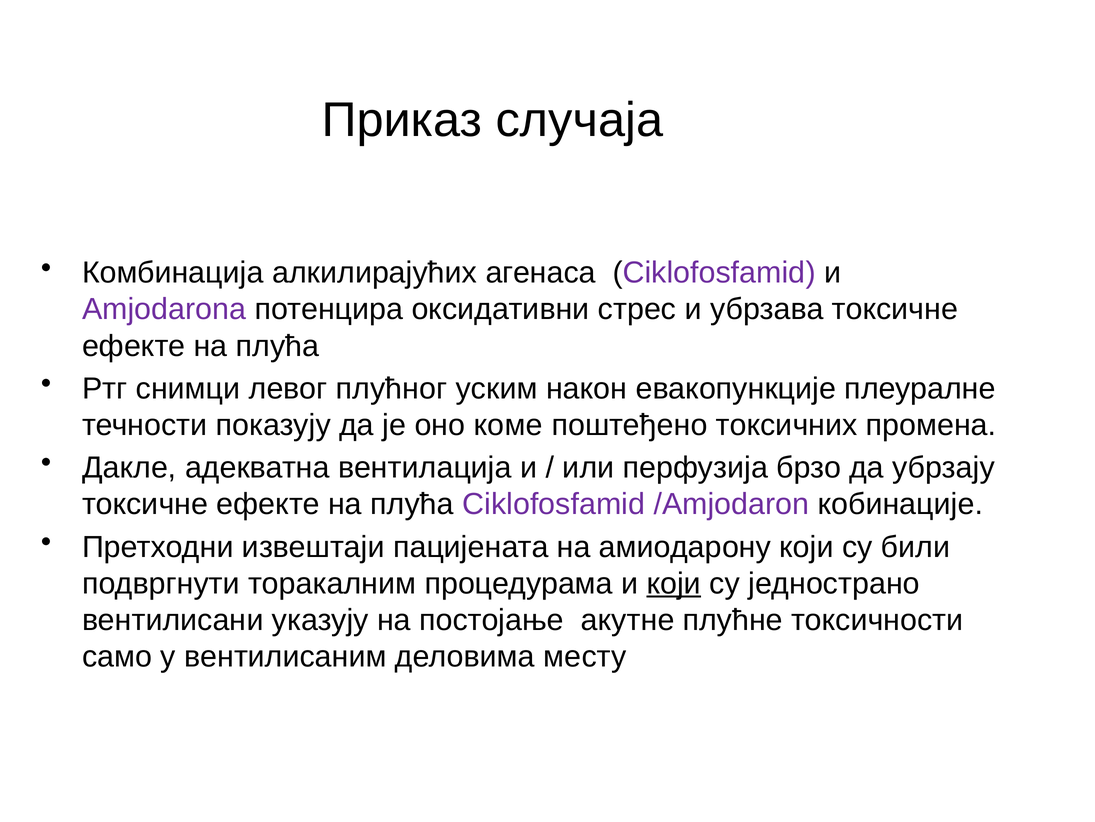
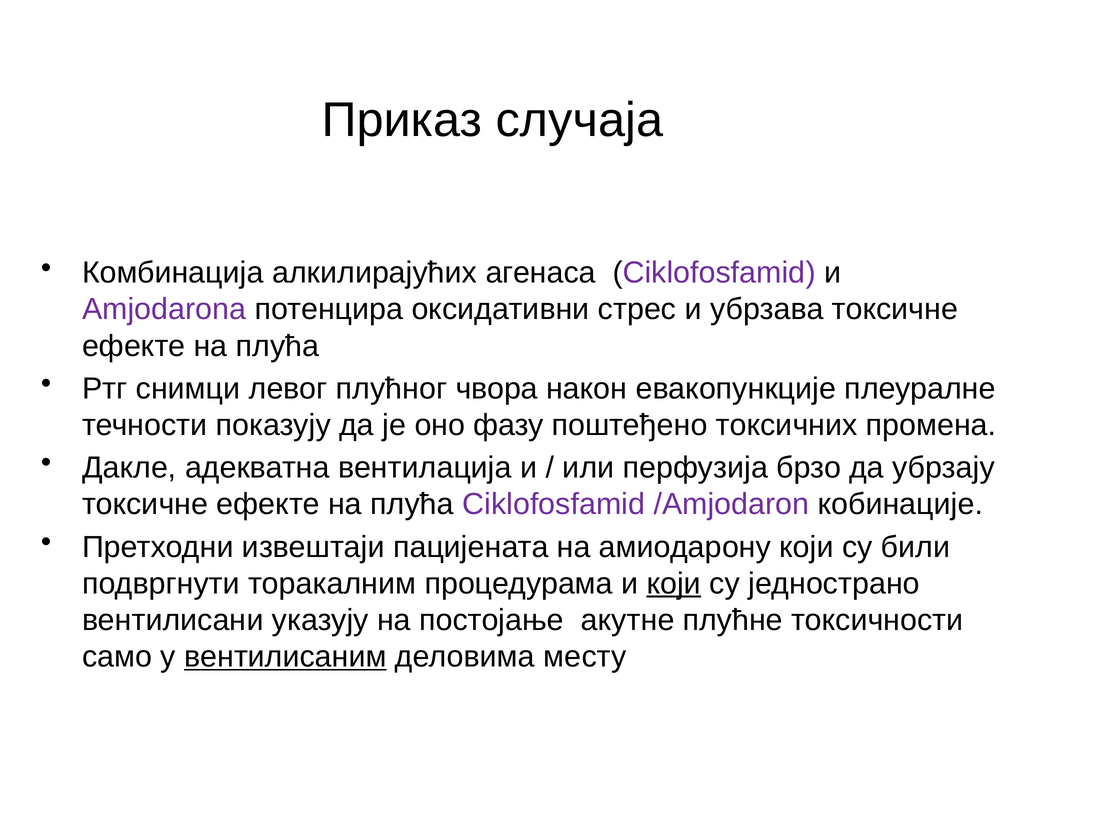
уским: уским -> чвора
коме: коме -> фазу
вентилисаним underline: none -> present
